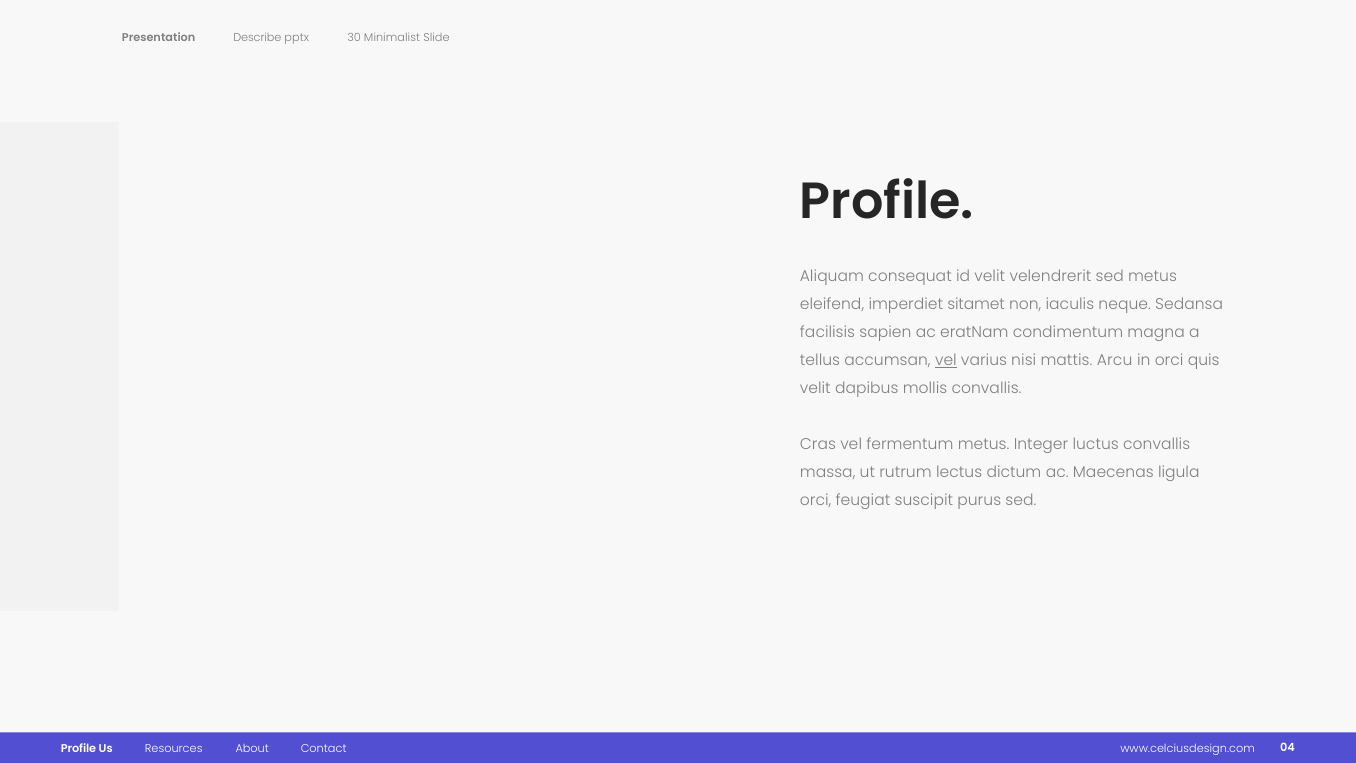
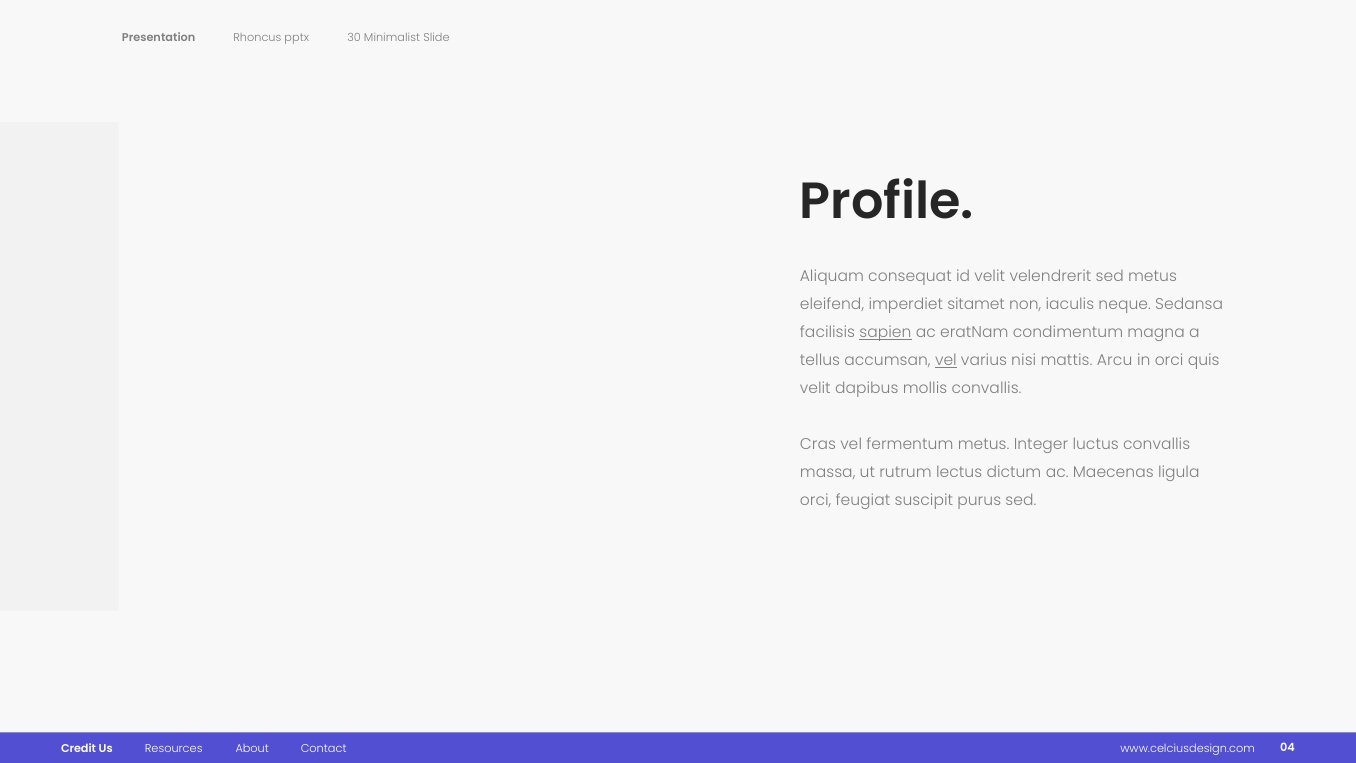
Describe: Describe -> Rhoncus
sapien underline: none -> present
Profile at (78, 748): Profile -> Credit
